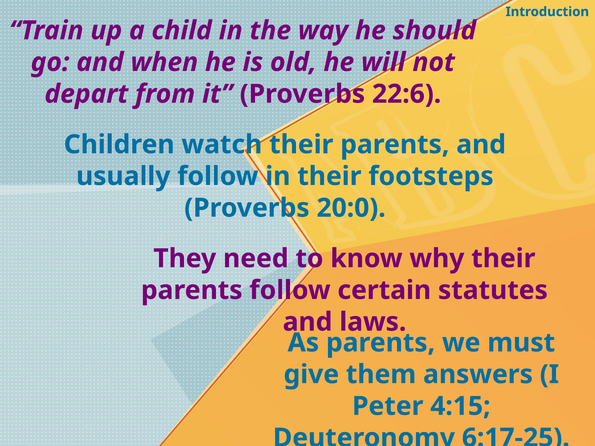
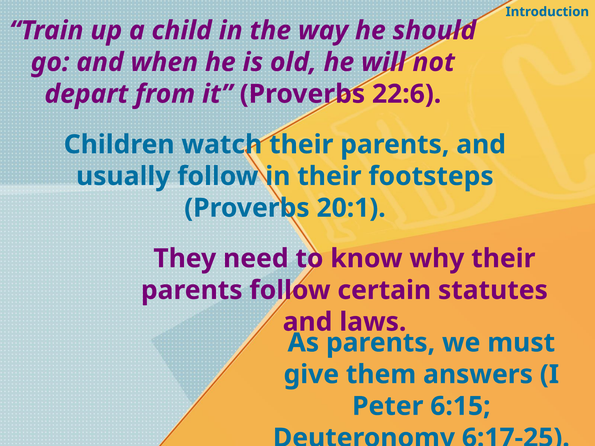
20:0: 20:0 -> 20:1
4:15: 4:15 -> 6:15
